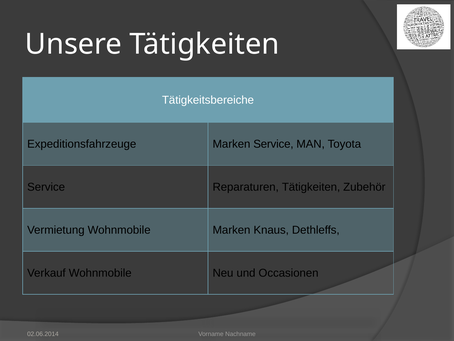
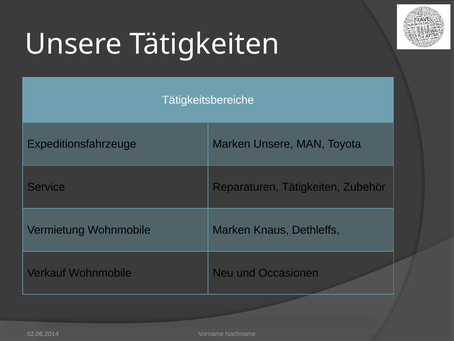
Marken Service: Service -> Unsere
